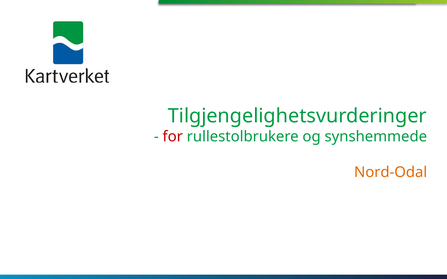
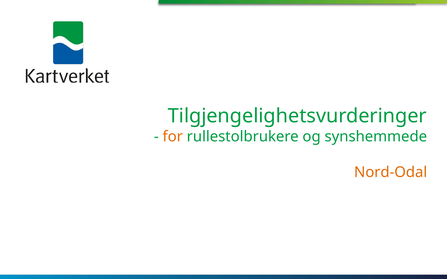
for colour: red -> orange
